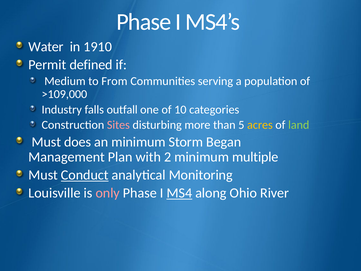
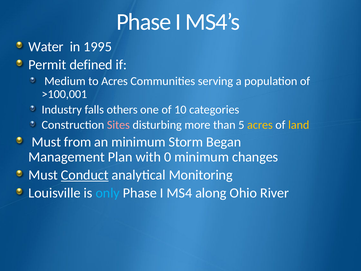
1910: 1910 -> 1995
to From: From -> Acres
>109,000: >109,000 -> >100,001
outfall: outfall -> others
land colour: light green -> yellow
does: does -> from
2: 2 -> 0
multiple: multiple -> changes
only colour: pink -> light blue
MS4 underline: present -> none
